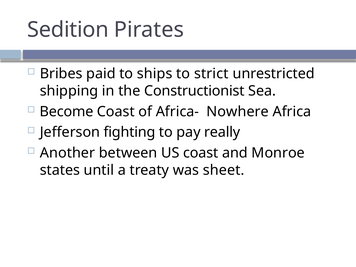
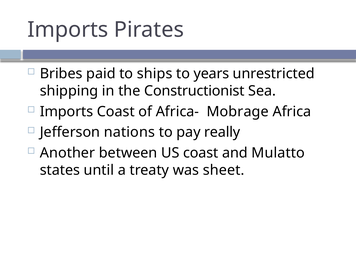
Sedition at (68, 30): Sedition -> Imports
strict: strict -> years
Become at (67, 112): Become -> Imports
Nowhere: Nowhere -> Mobrage
fighting: fighting -> nations
Monroe: Monroe -> Mulatto
